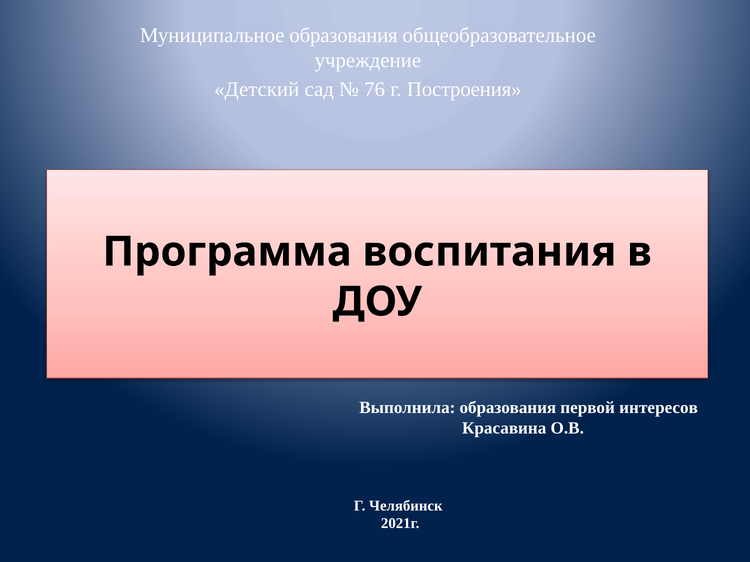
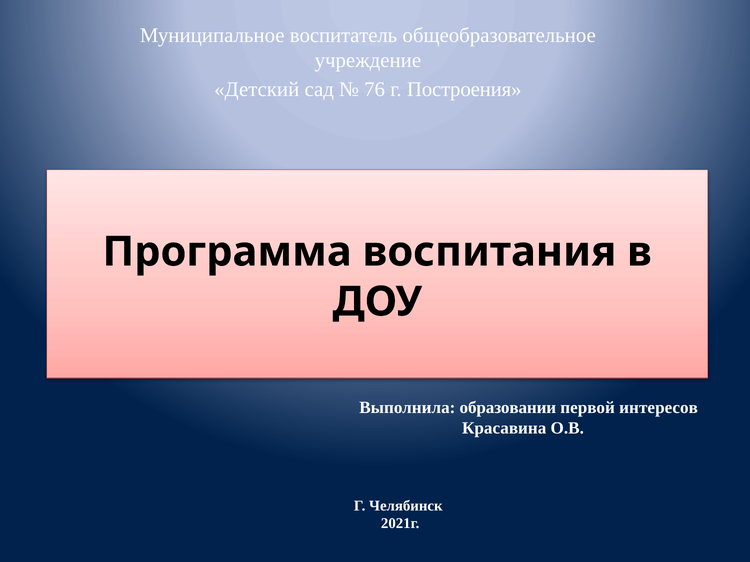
Муниципальное образования: образования -> воспитатель
Выполнила образования: образования -> образовании
